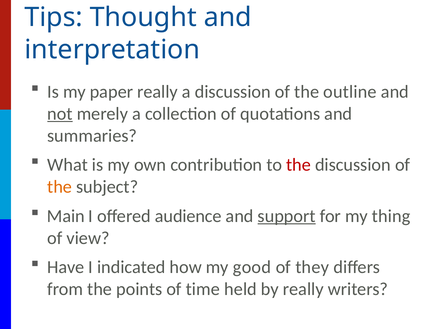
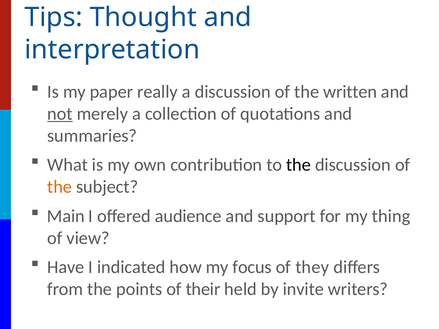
outline: outline -> written
the at (298, 165) colour: red -> black
support underline: present -> none
good: good -> focus
time: time -> their
by really: really -> invite
